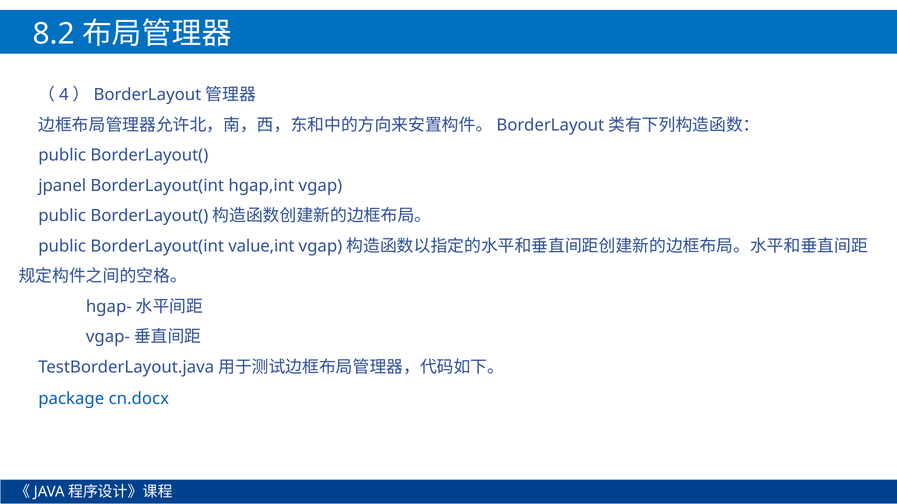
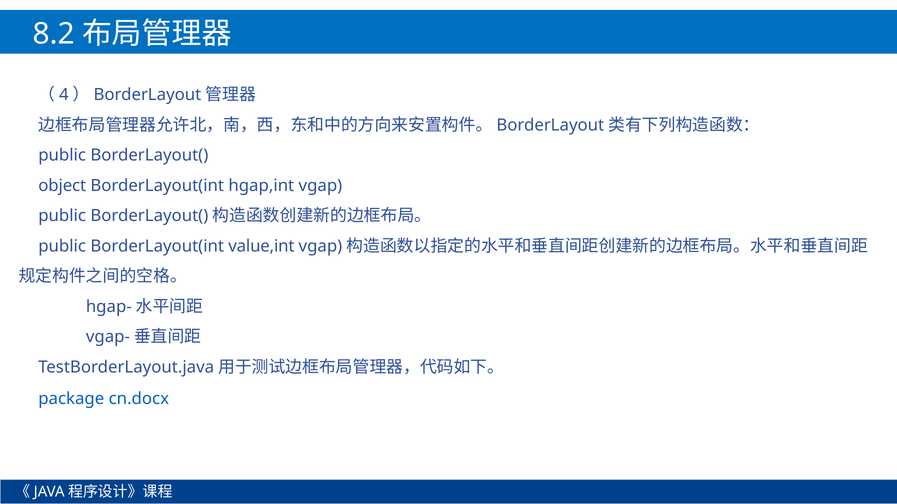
jpanel: jpanel -> object
